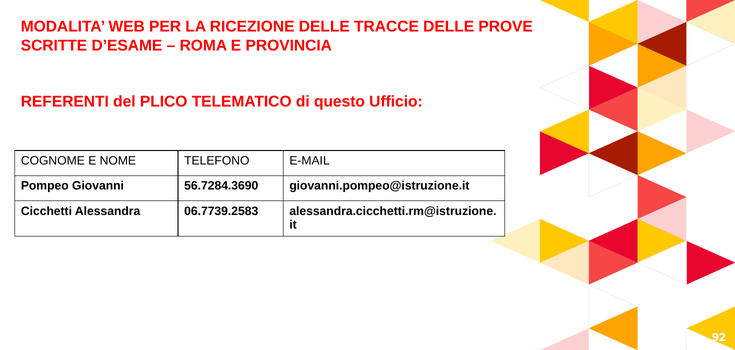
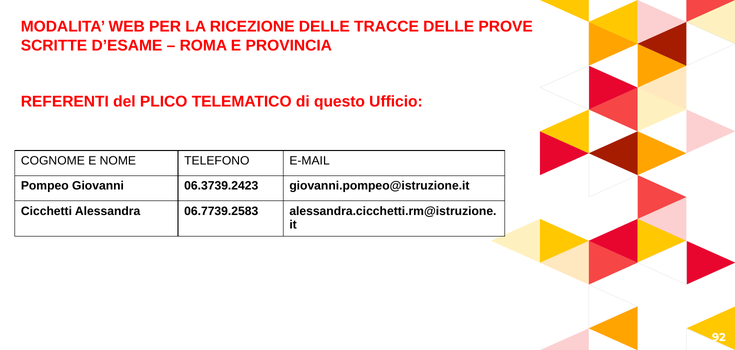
56.7284.3690: 56.7284.3690 -> 06.3739.2423
